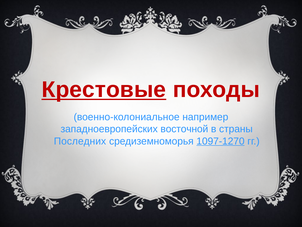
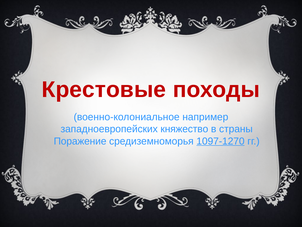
Крестовые underline: present -> none
восточной: восточной -> княжество
Последних: Последних -> Поражение
